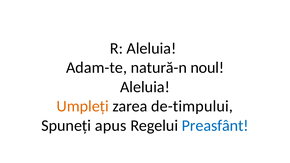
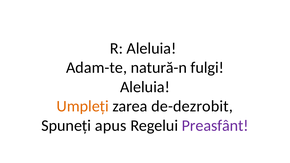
noul: noul -> fulgi
de-timpului: de-timpului -> de-dezrobit
Preasfânt colour: blue -> purple
